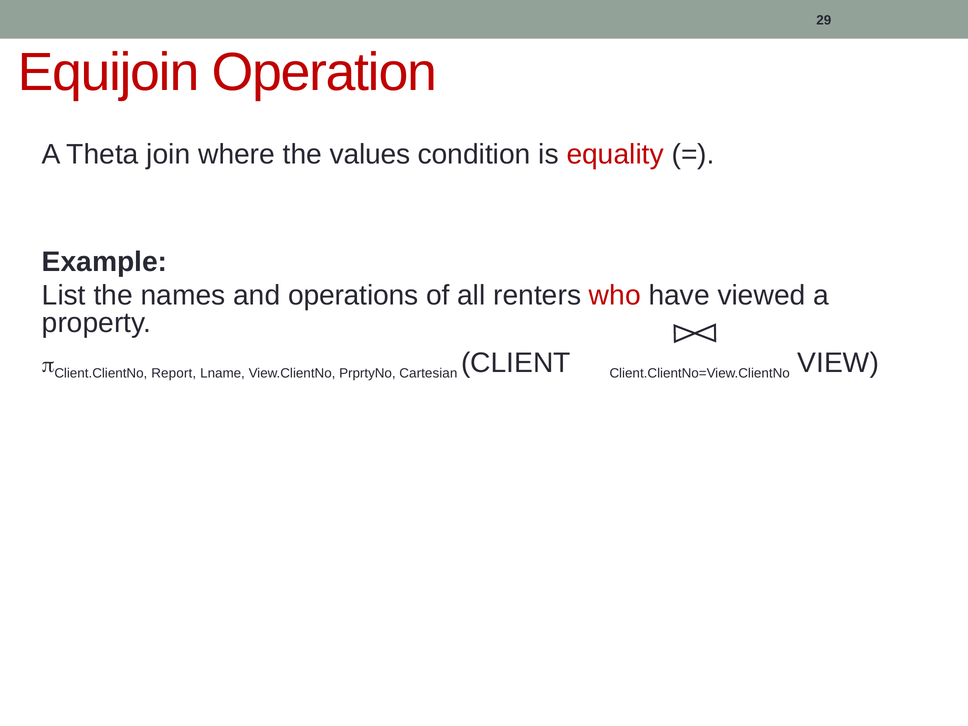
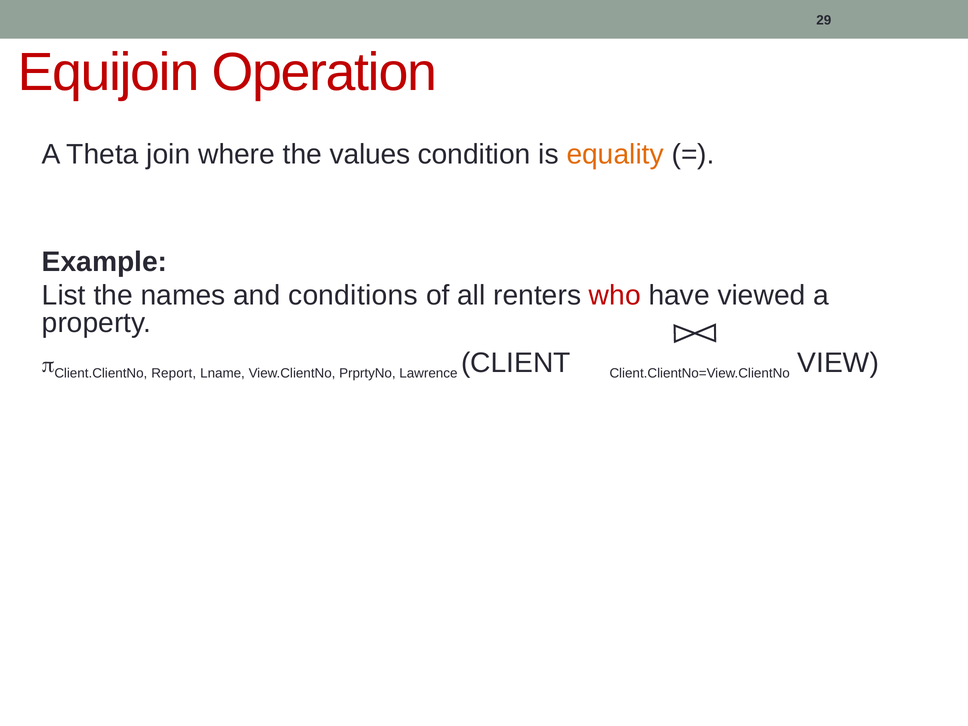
equality colour: red -> orange
operations: operations -> conditions
Cartesian: Cartesian -> Lawrence
